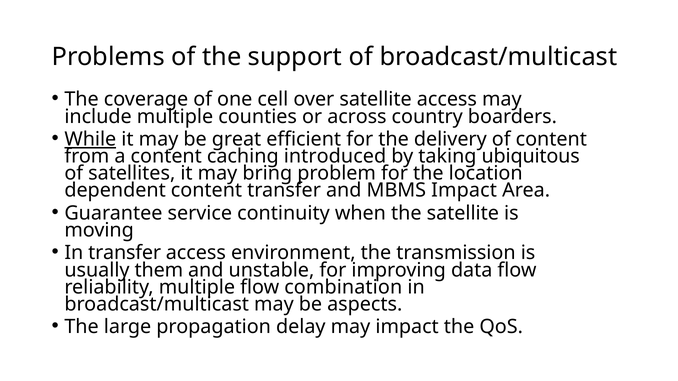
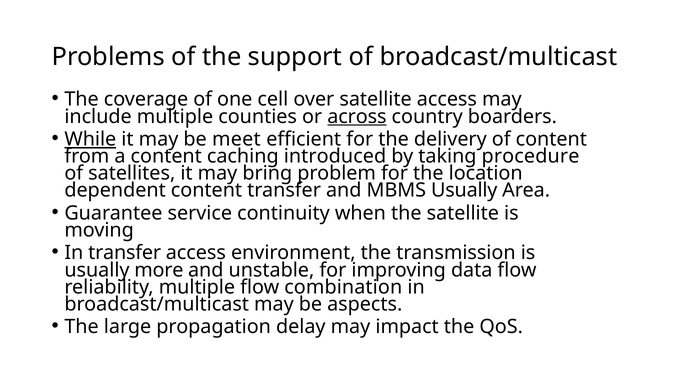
across underline: none -> present
great: great -> meet
ubiquitous: ubiquitous -> procedure
MBMS Impact: Impact -> Usually
them: them -> more
